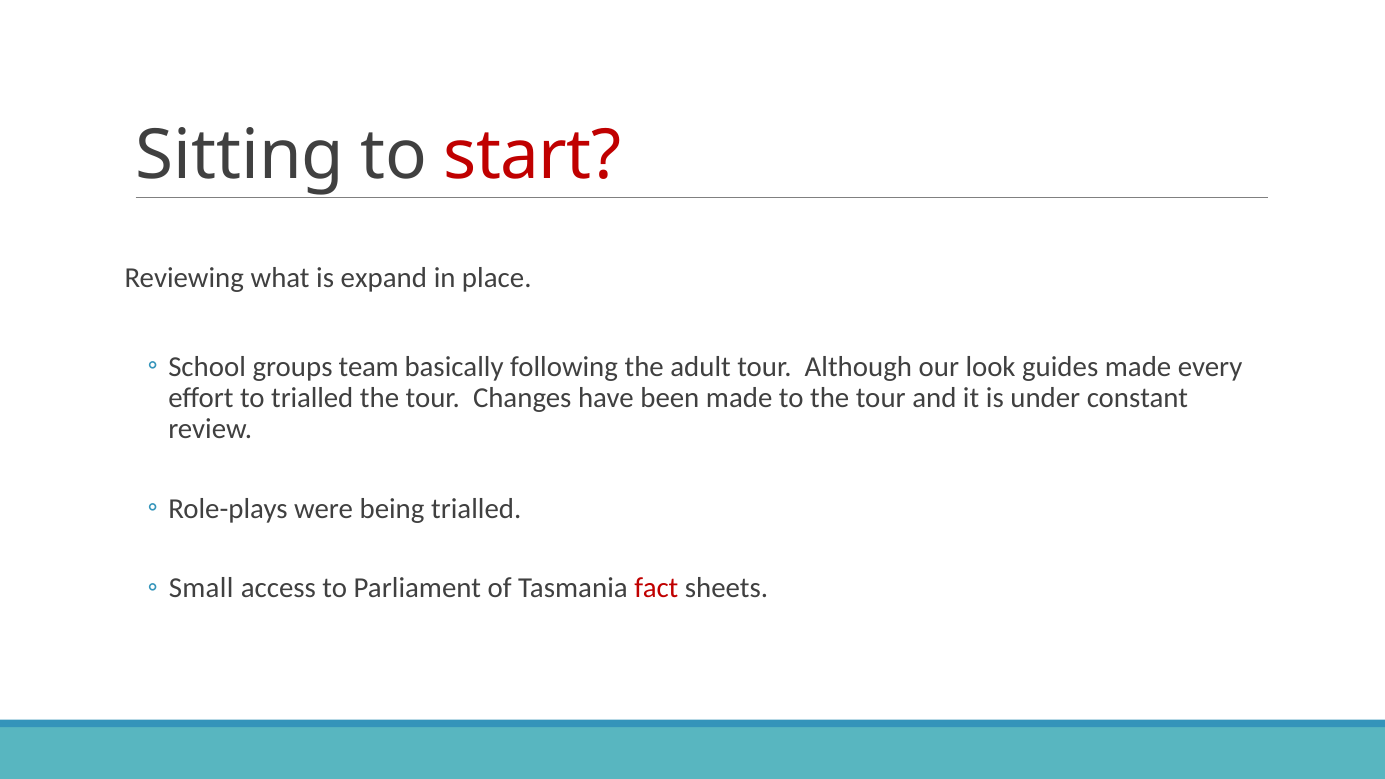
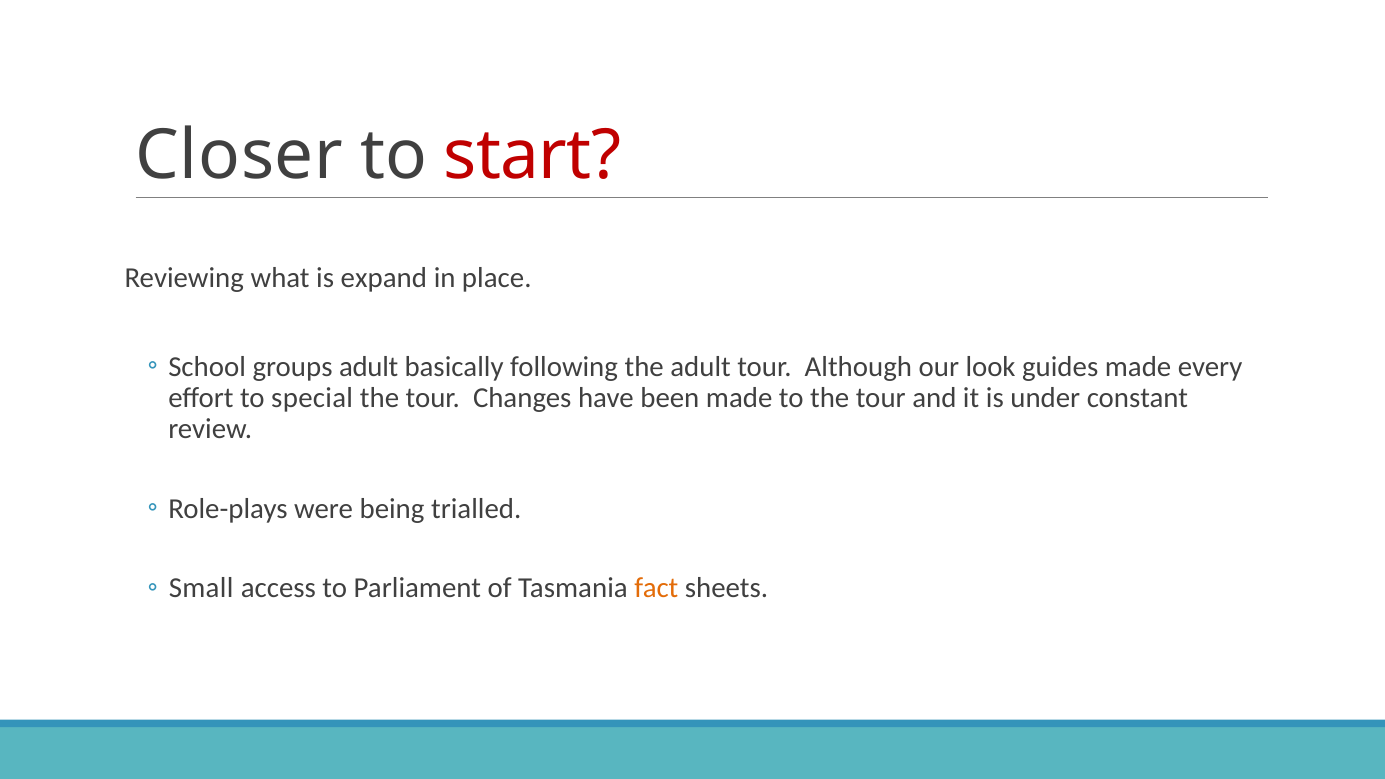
Sitting: Sitting -> Closer
groups team: team -> adult
to trialled: trialled -> special
fact colour: red -> orange
